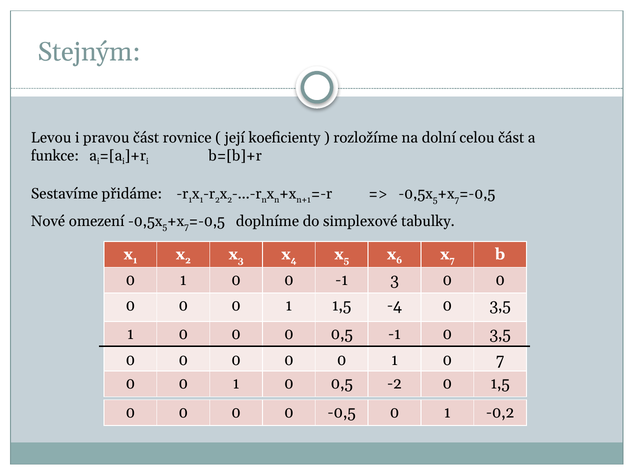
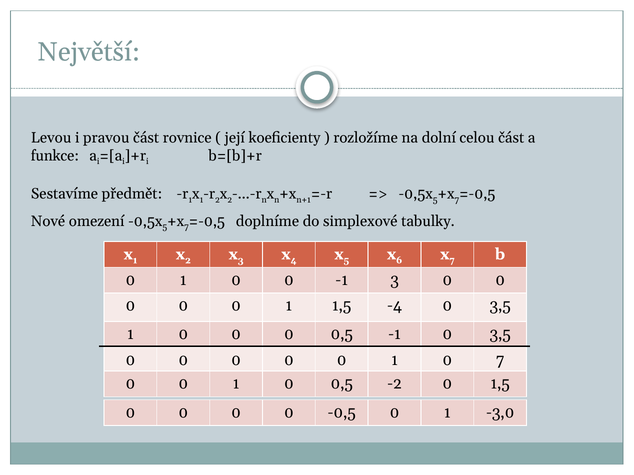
Stejným: Stejným -> Největší
přidáme: přidáme -> předmět
-0,2: -0,2 -> -3,0
